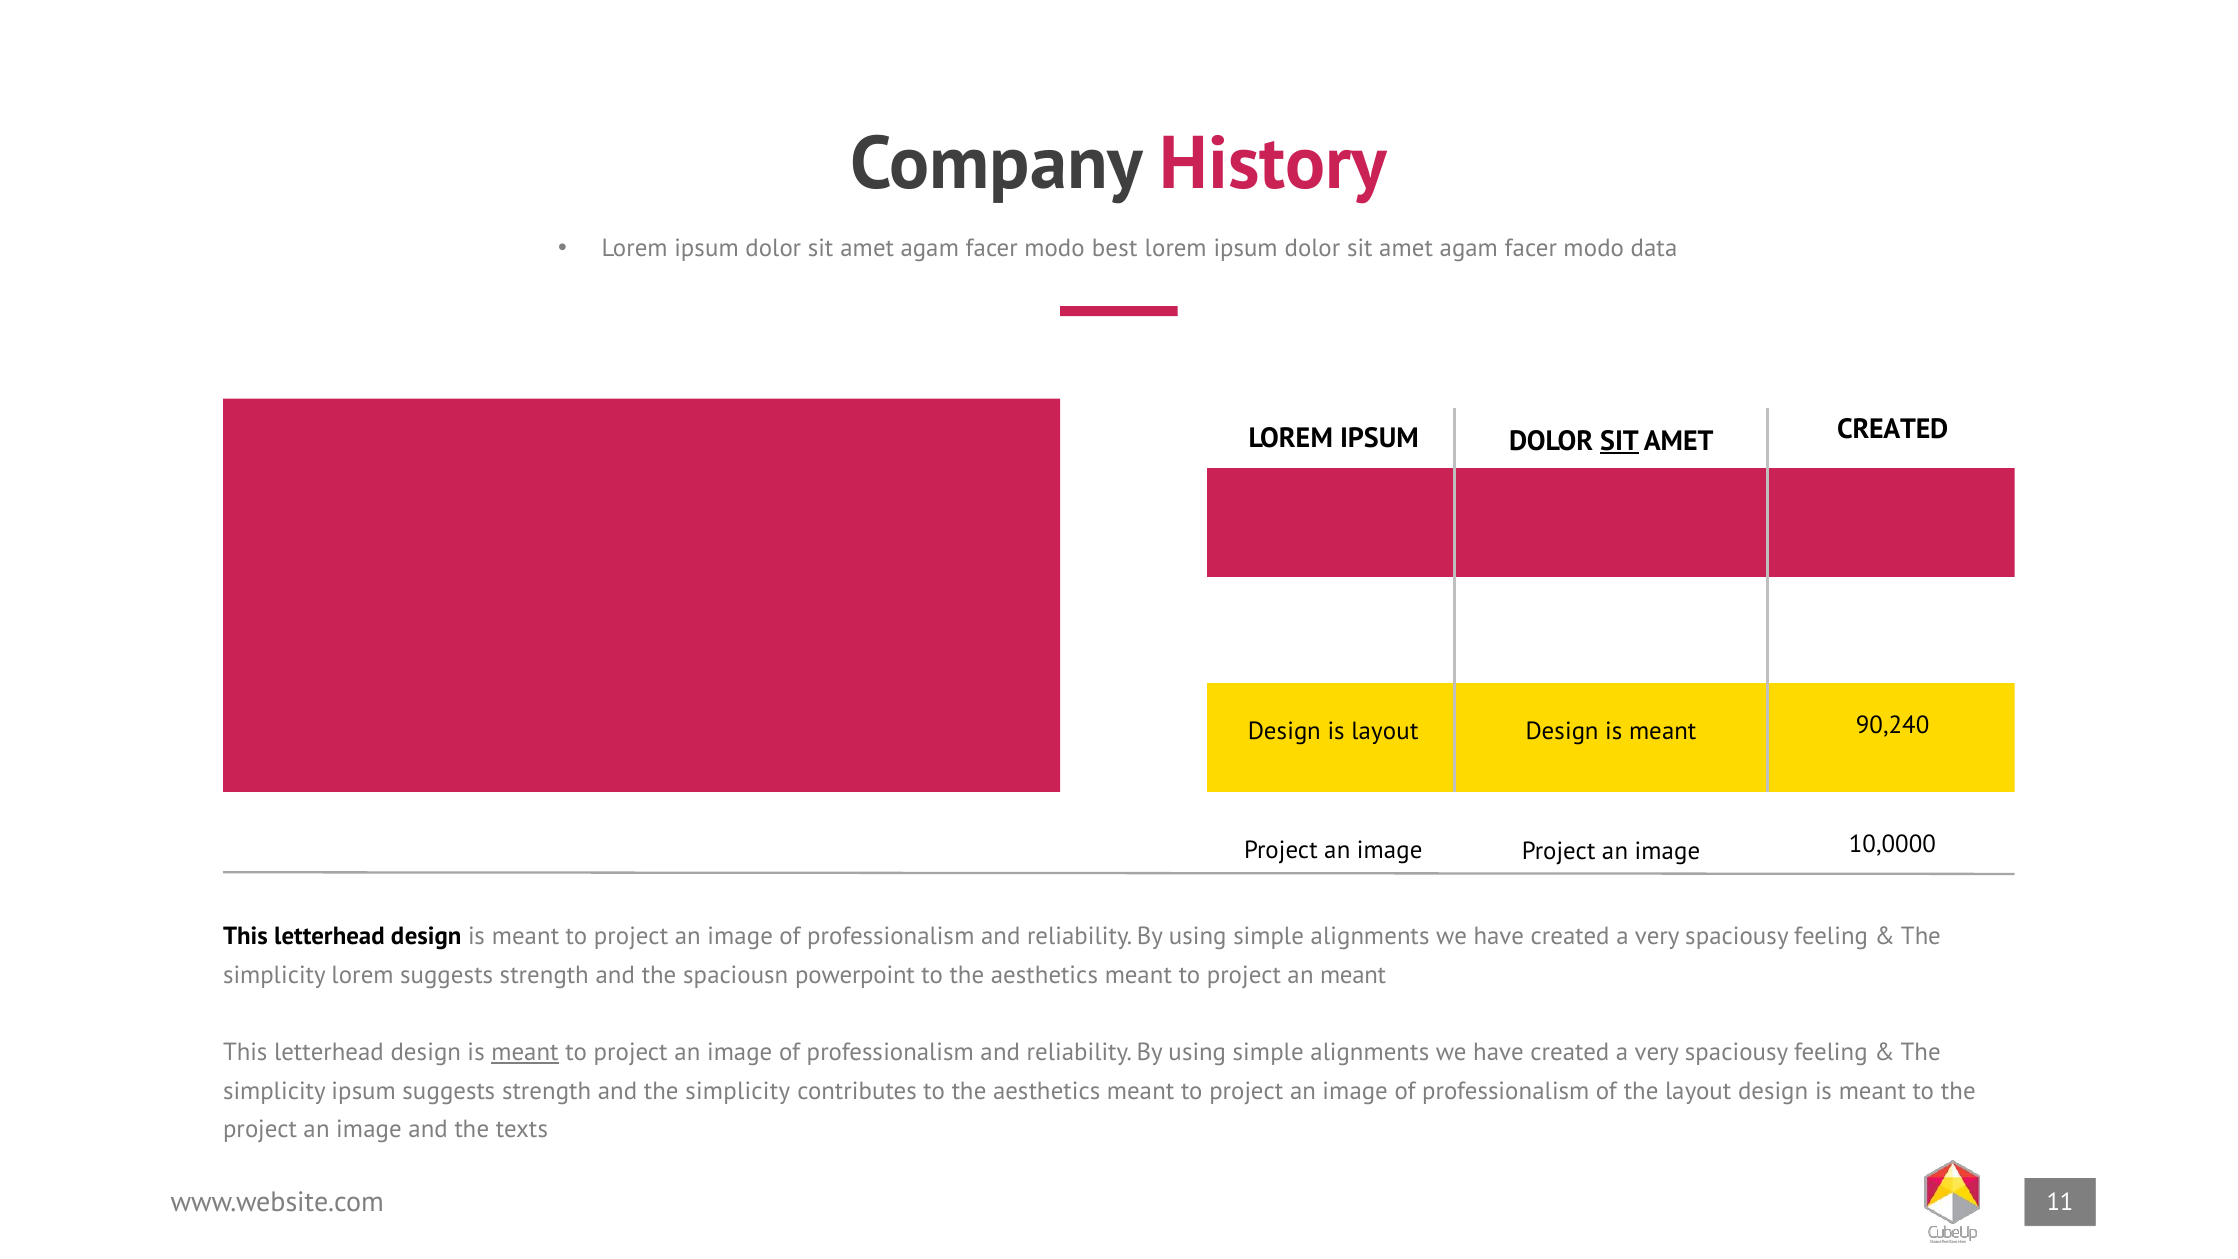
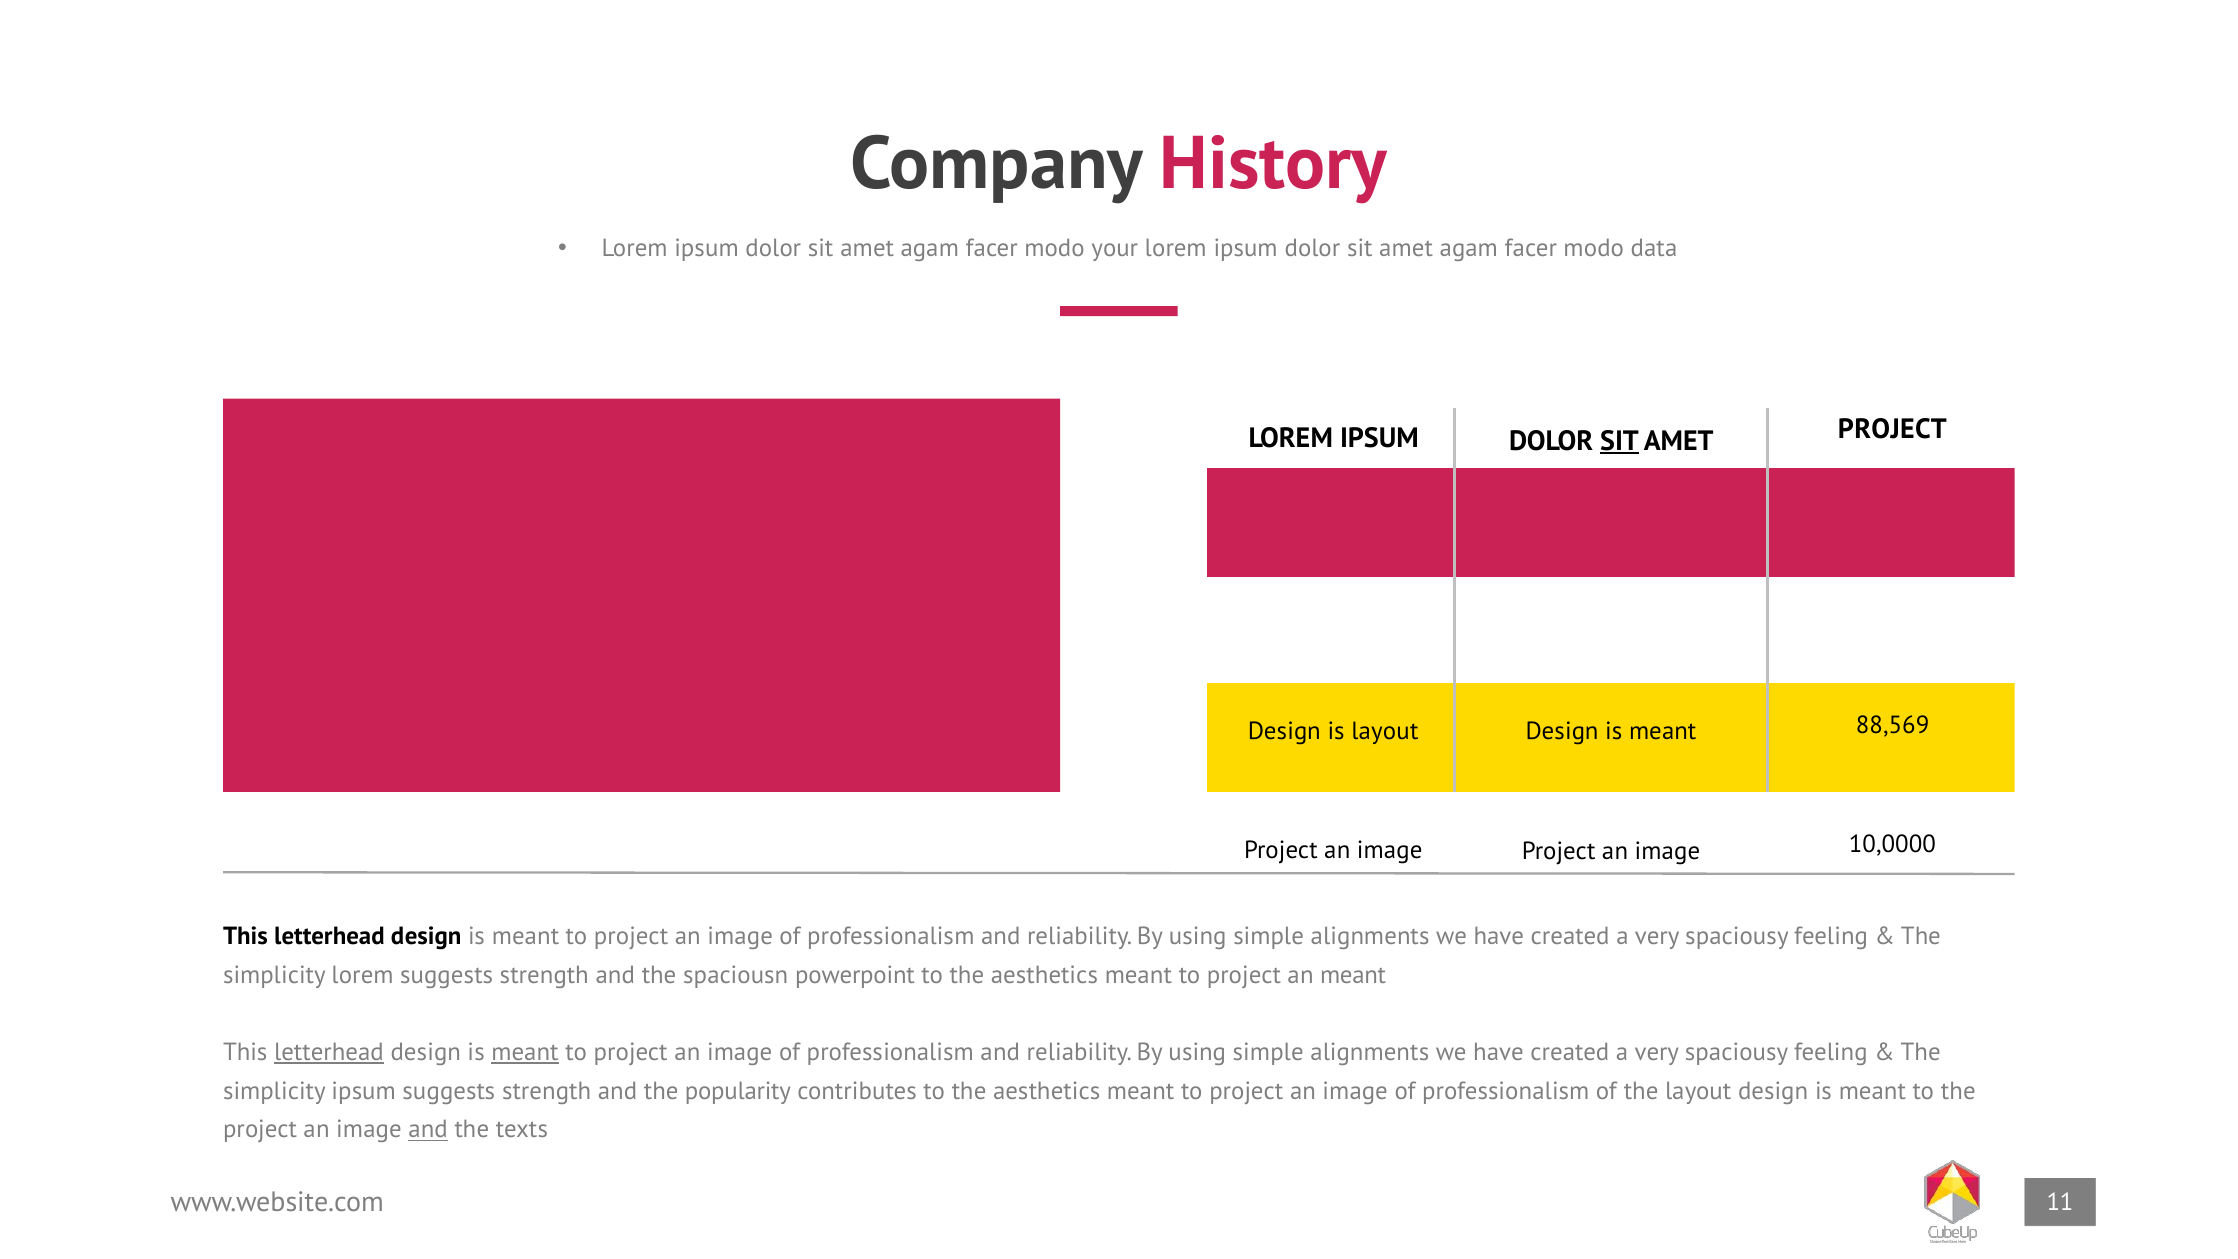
best: best -> your
CREATED at (1893, 429): CREATED -> PROJECT
90,240: 90,240 -> 88,569
letterhead at (329, 1052) underline: none -> present
and the simplicity: simplicity -> popularity
and at (428, 1130) underline: none -> present
